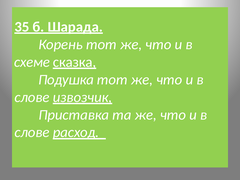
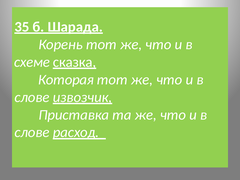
Подушка: Подушка -> Которая
